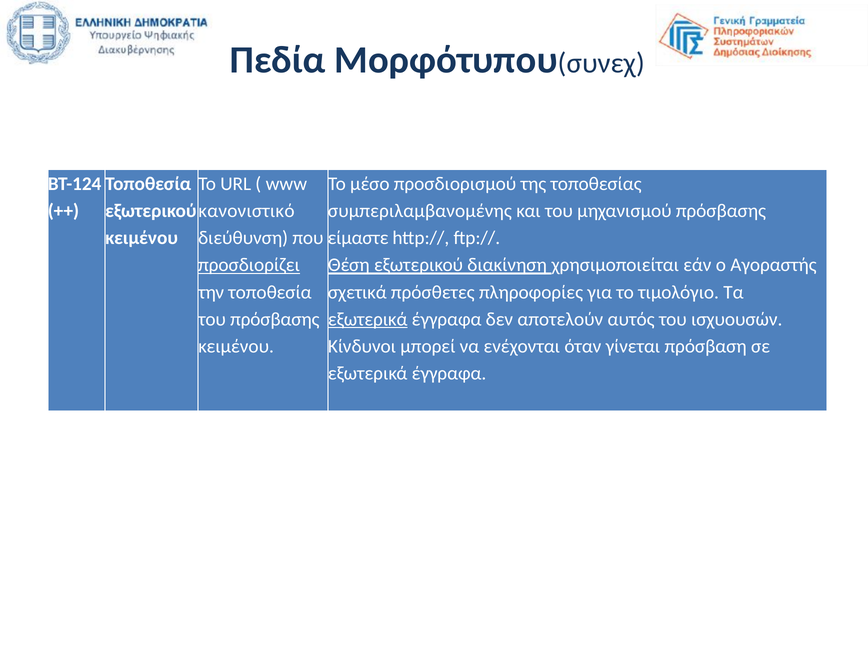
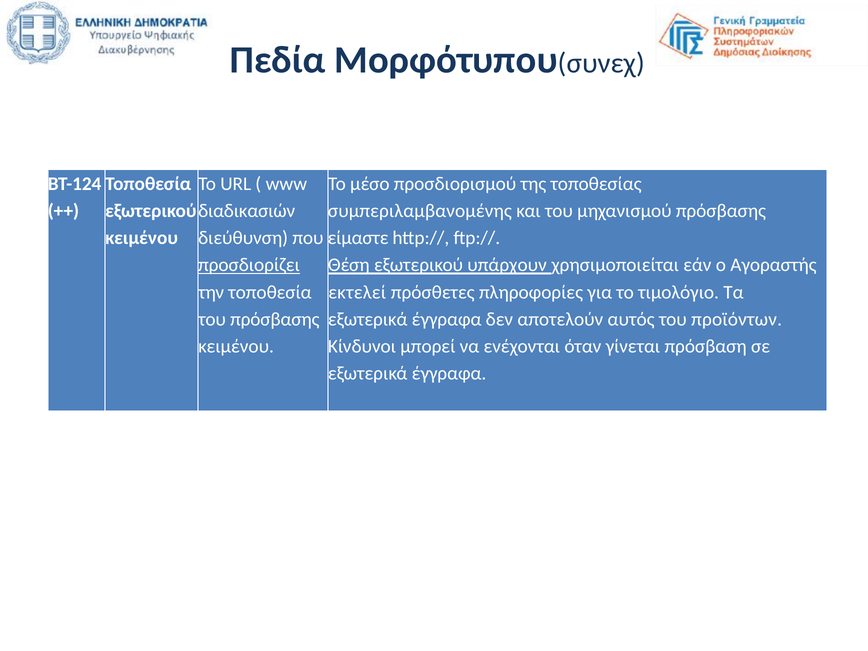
κανονιστικό: κανονιστικό -> διαδικασιών
διακίνηση: διακίνηση -> υπάρχουν
σχετικά: σχετικά -> εκτελεί
εξωτερικά at (368, 319) underline: present -> none
ισχυουσών: ισχυουσών -> προϊόντων
